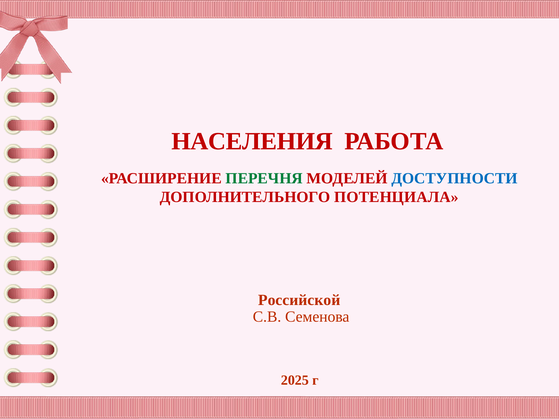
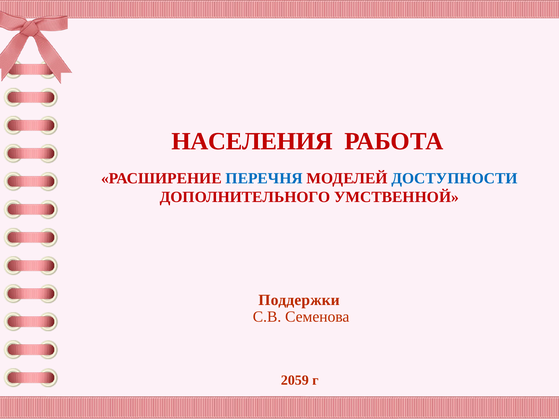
ПЕРЕЧНЯ colour: green -> blue
ПОТЕНЦИАЛА: ПОТЕНЦИАЛА -> УМСТВЕННОЙ
Российской: Российской -> Поддержки
2025: 2025 -> 2059
